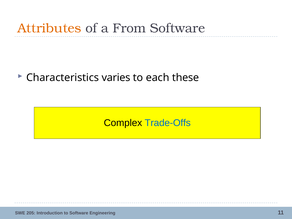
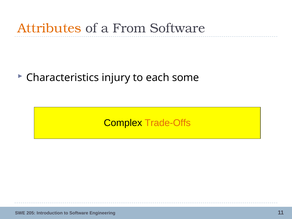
varies: varies -> injury
these: these -> some
Trade-Offs colour: blue -> orange
